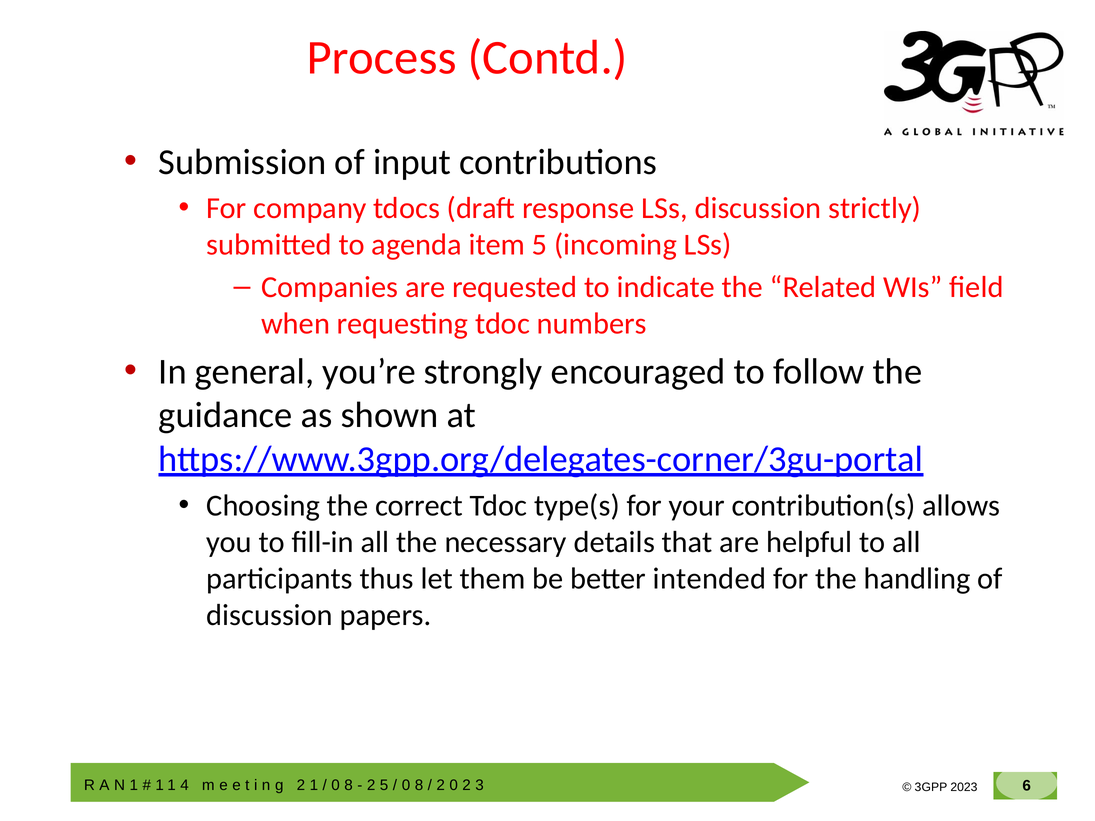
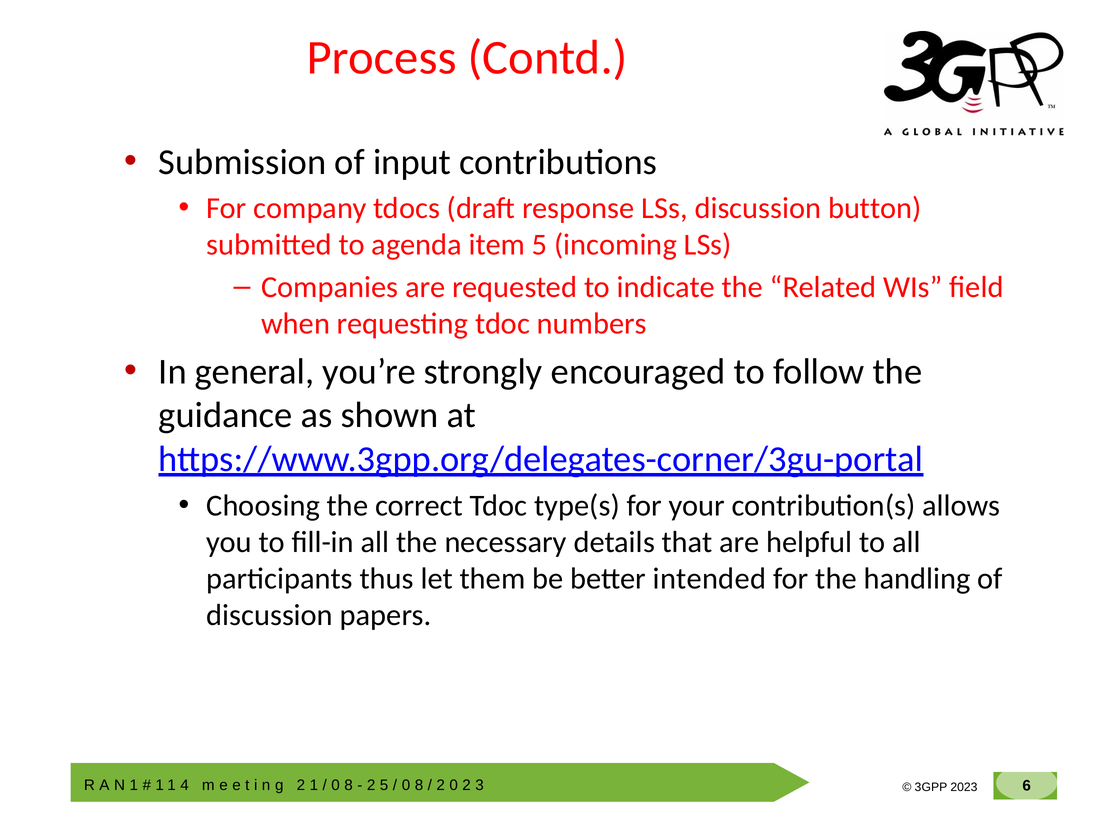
strictly: strictly -> button
